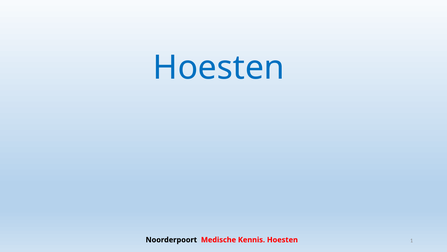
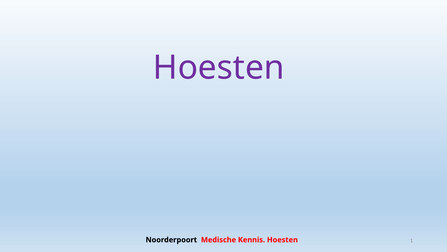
Hoesten at (219, 68) colour: blue -> purple
